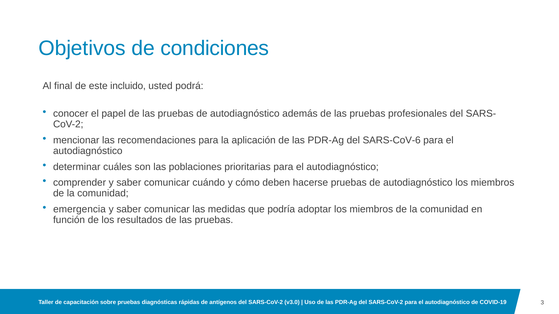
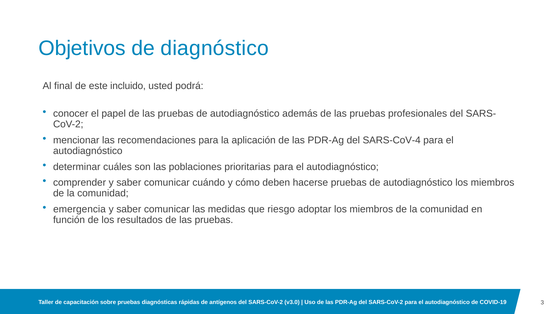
condiciones: condiciones -> diagnóstico
SARS-CoV-6: SARS-CoV-6 -> SARS-CoV-4
podría: podría -> riesgo
